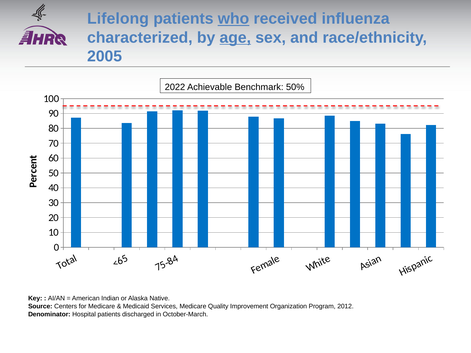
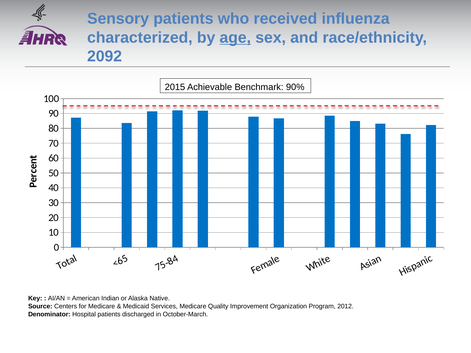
Lifelong: Lifelong -> Sensory
who underline: present -> none
2005: 2005 -> 2092
2022: 2022 -> 2015
50%: 50% -> 90%
